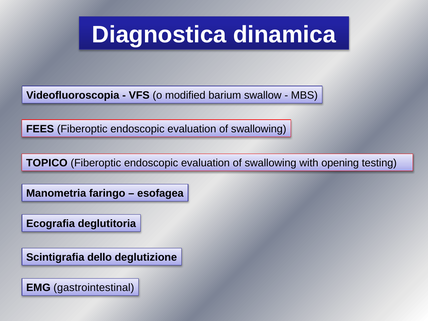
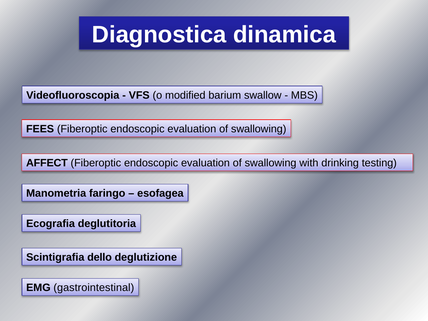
TOPICO: TOPICO -> AFFECT
opening: opening -> drinking
